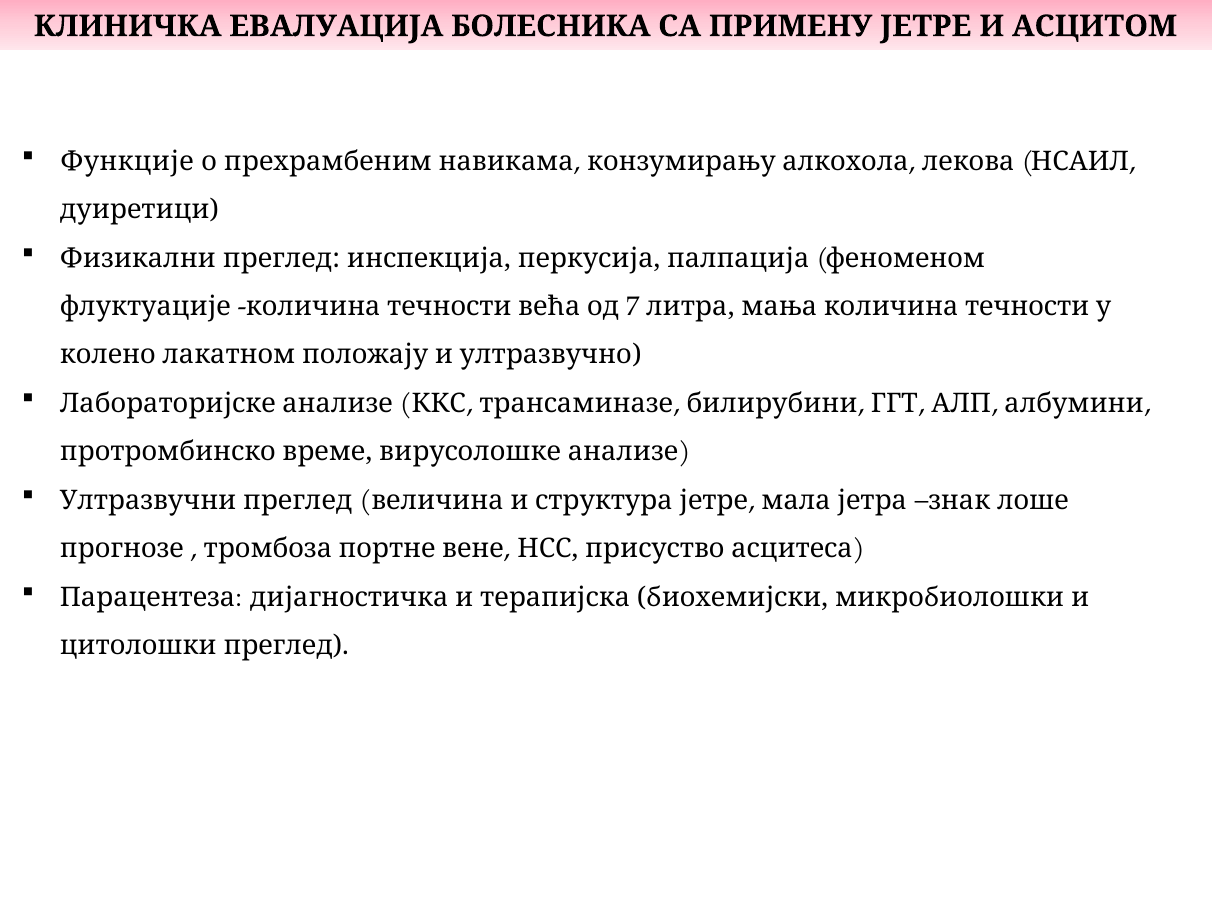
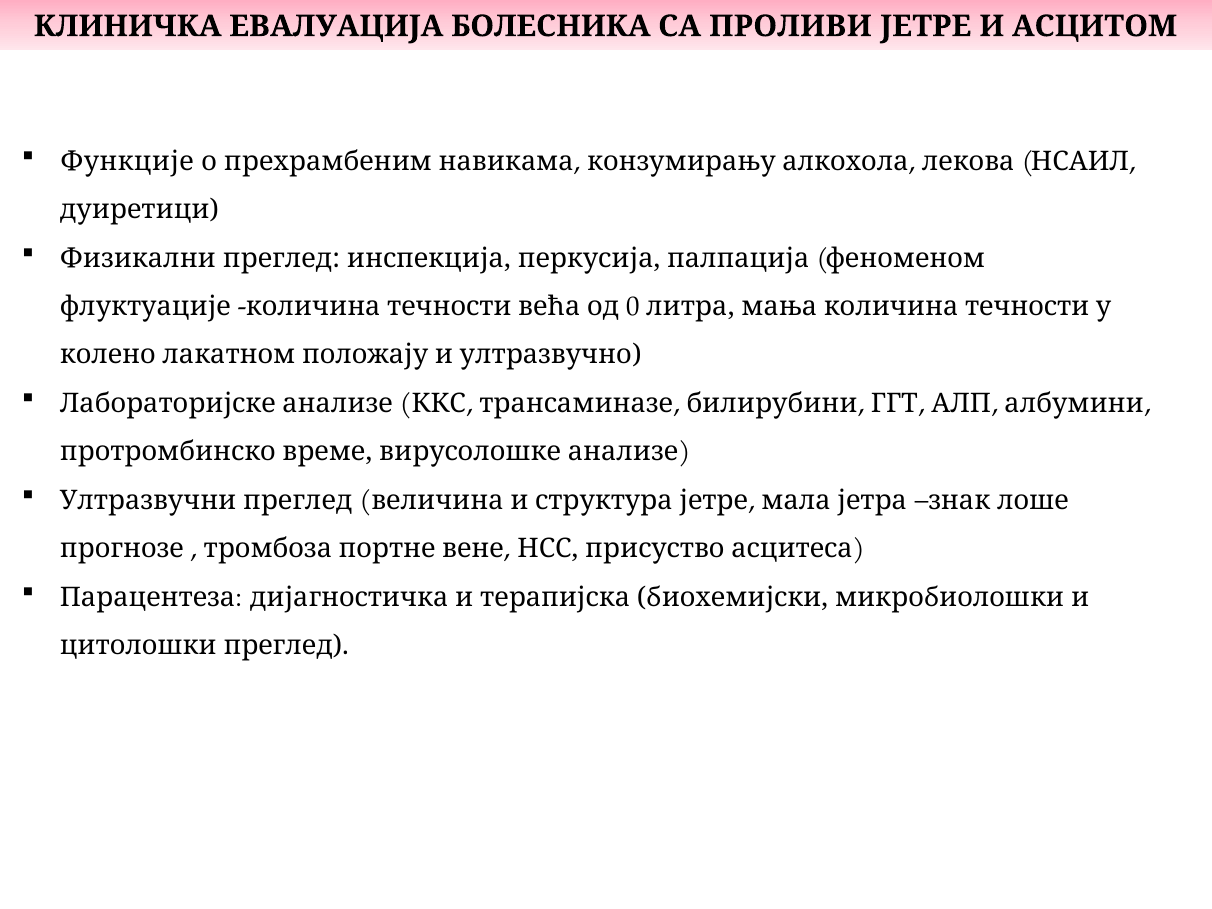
ПРИМЕНУ: ПРИМЕНУ -> ПРОЛИВИ
7: 7 -> 0
